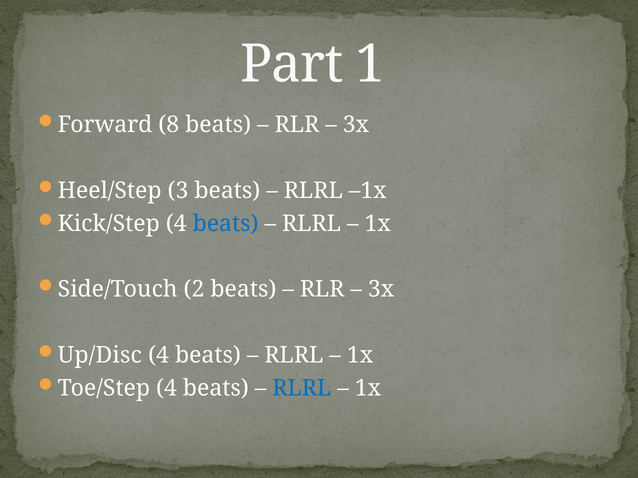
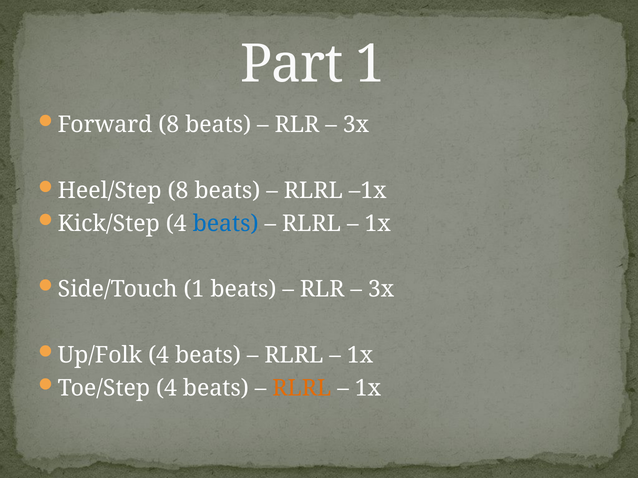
Heel/Step 3: 3 -> 8
Side/Touch 2: 2 -> 1
Up/Disc: Up/Disc -> Up/Folk
RLRL at (302, 389) colour: blue -> orange
